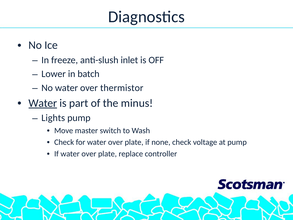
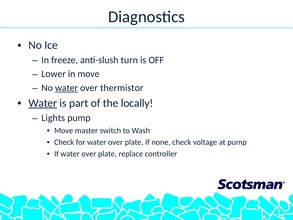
inlet: inlet -> turn
in batch: batch -> move
water at (66, 88) underline: none -> present
minus: minus -> locally
